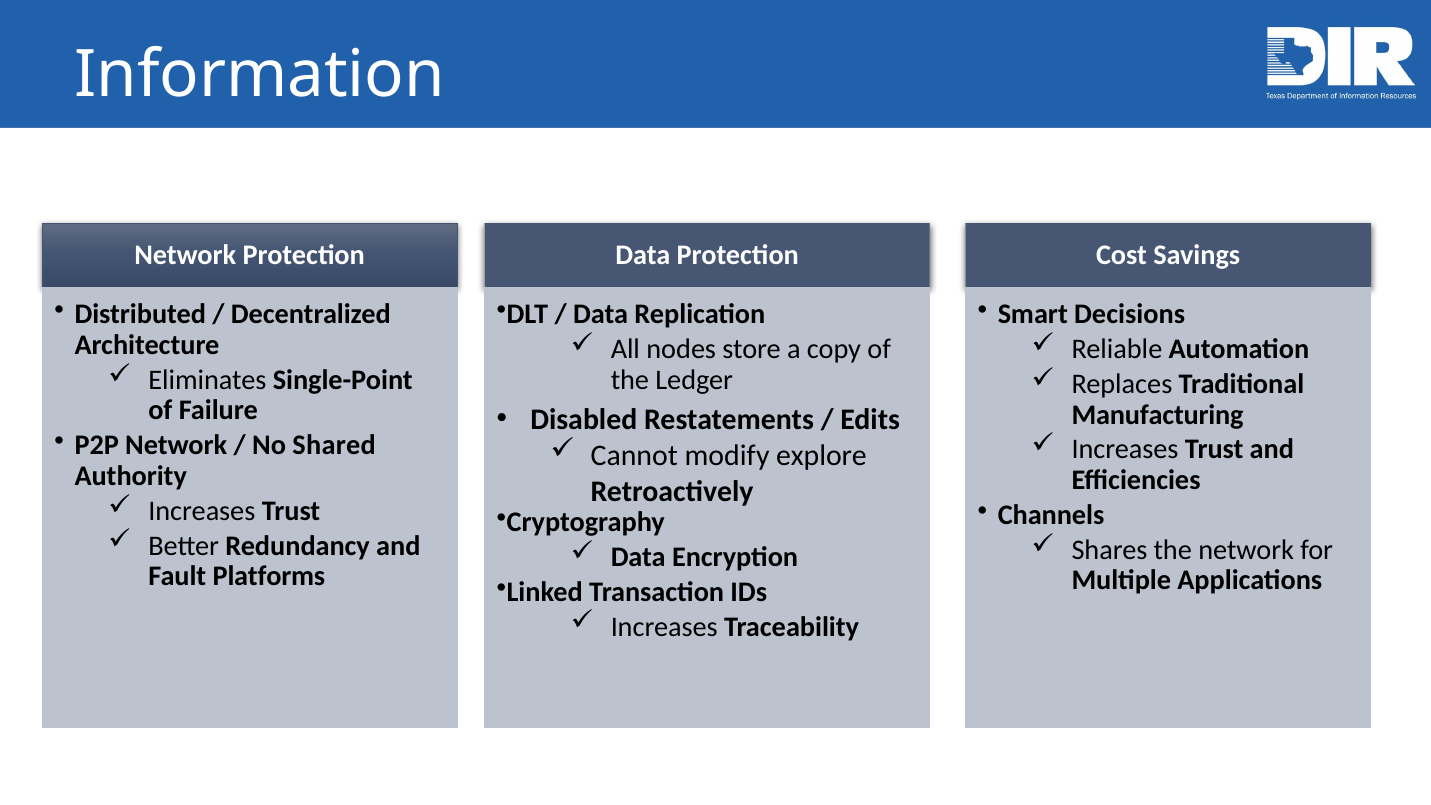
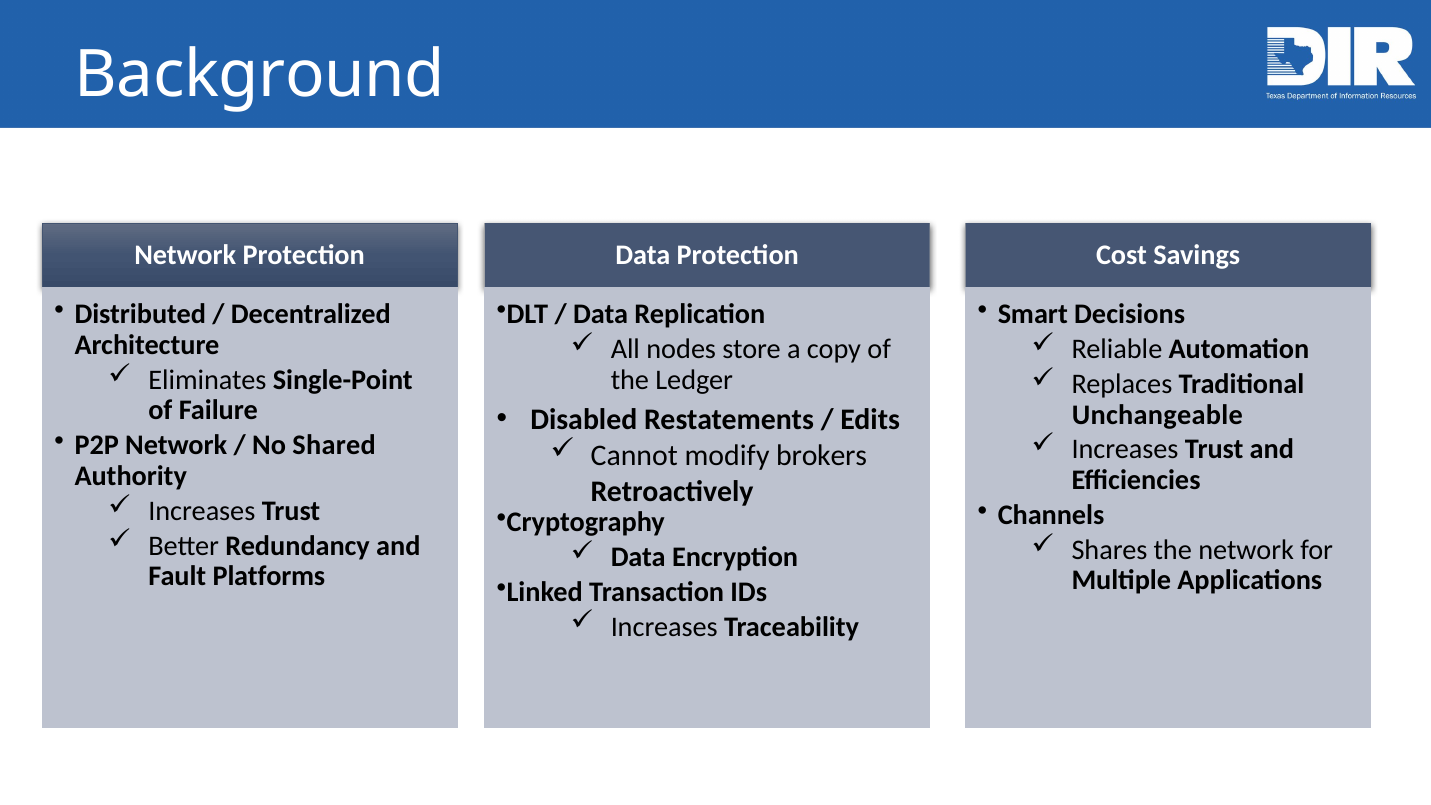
Information: Information -> Background
Manufacturing: Manufacturing -> Unchangeable
explore: explore -> brokers
